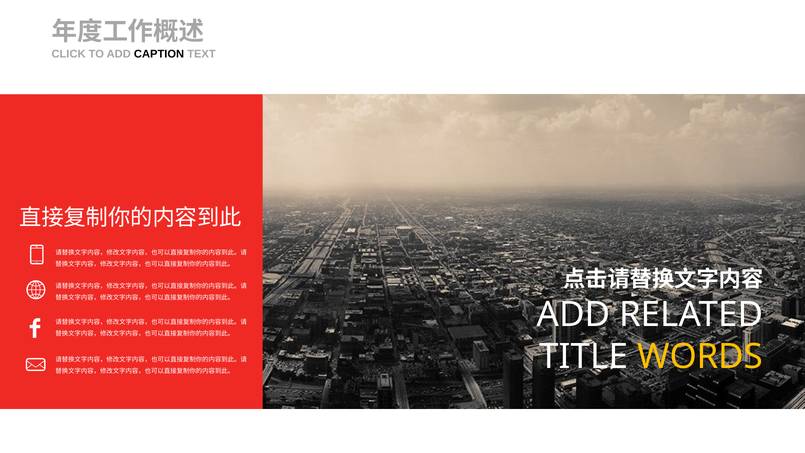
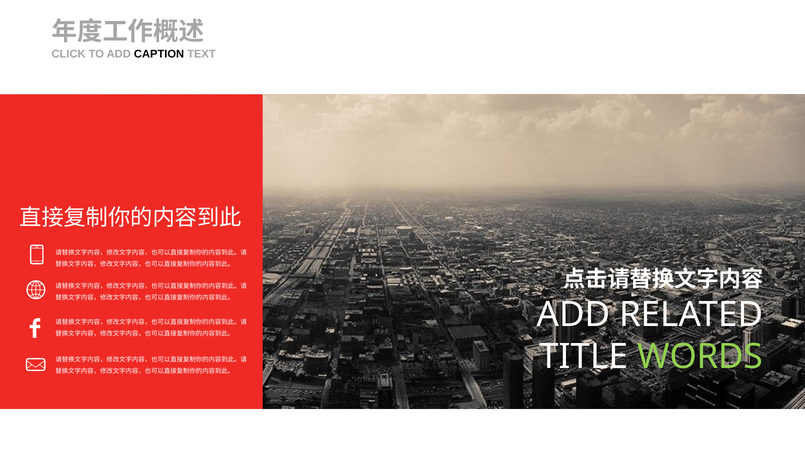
WORDS colour: yellow -> light green
